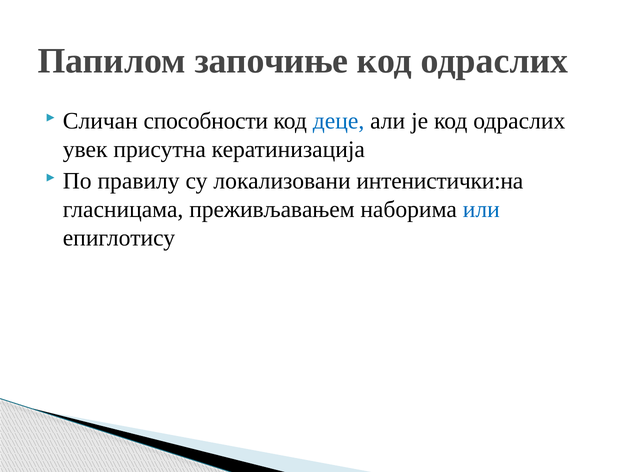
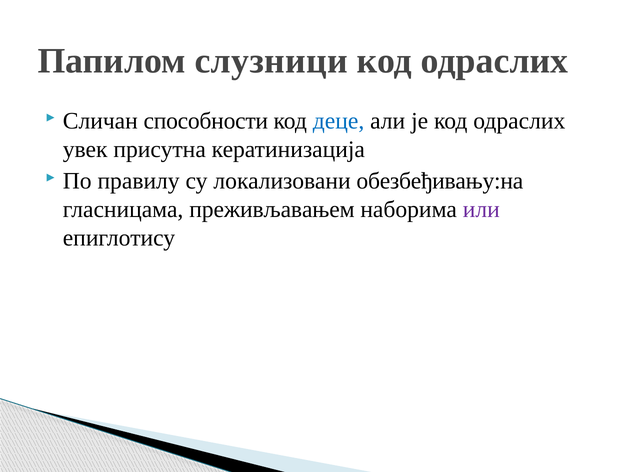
започиње: започиње -> слузници
интенистички:на: интенистички:на -> обезбеђивању:на
или colour: blue -> purple
